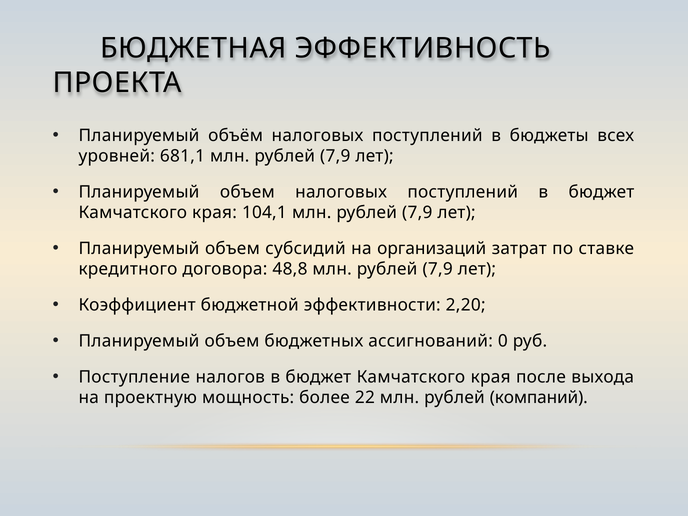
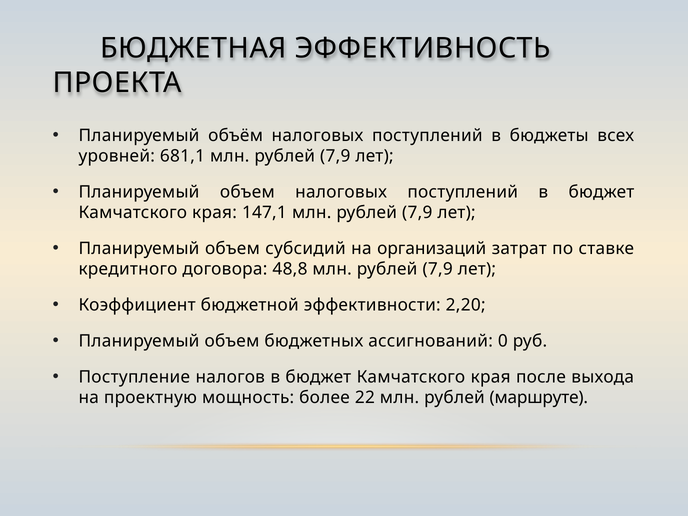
104,1: 104,1 -> 147,1
компаний: компаний -> маршруте
